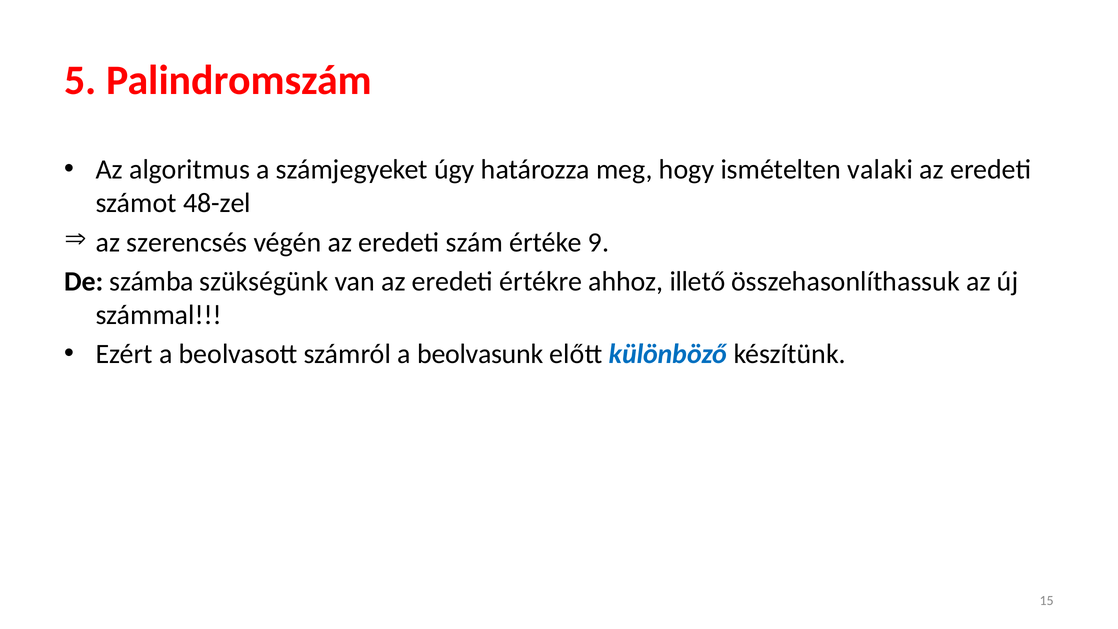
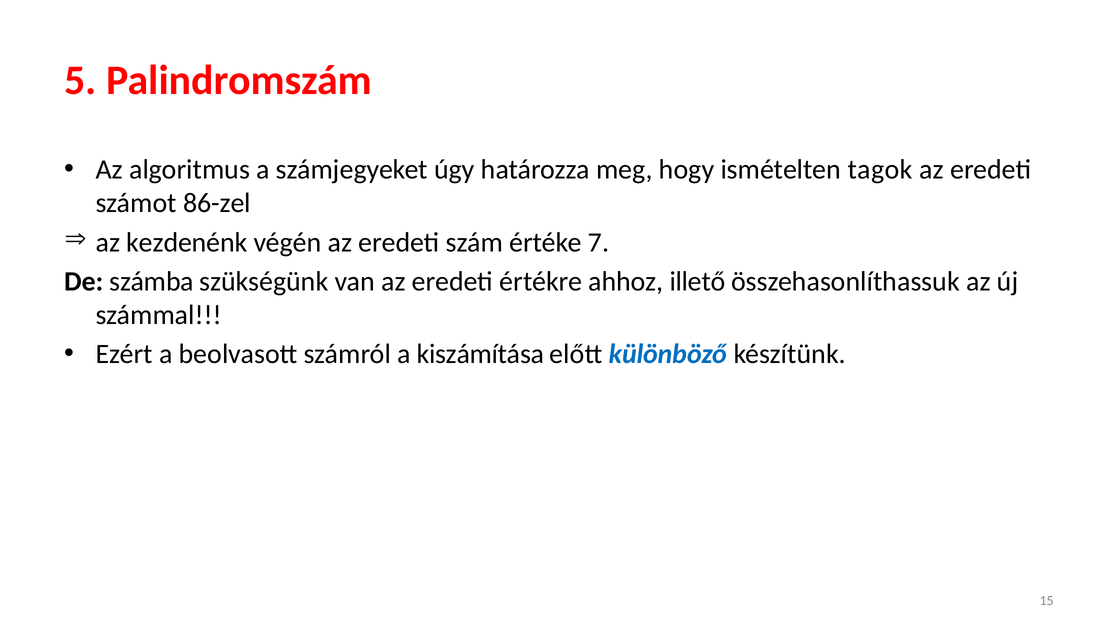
valaki: valaki -> tagok
48-zel: 48-zel -> 86-zel
szerencsés: szerencsés -> kezdenénk
9: 9 -> 7
beolvasunk: beolvasunk -> kiszámítása
